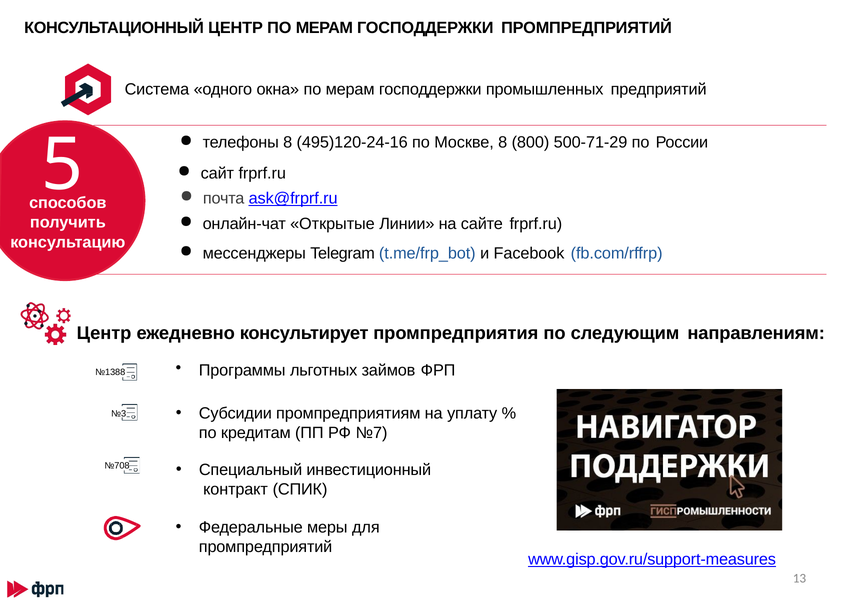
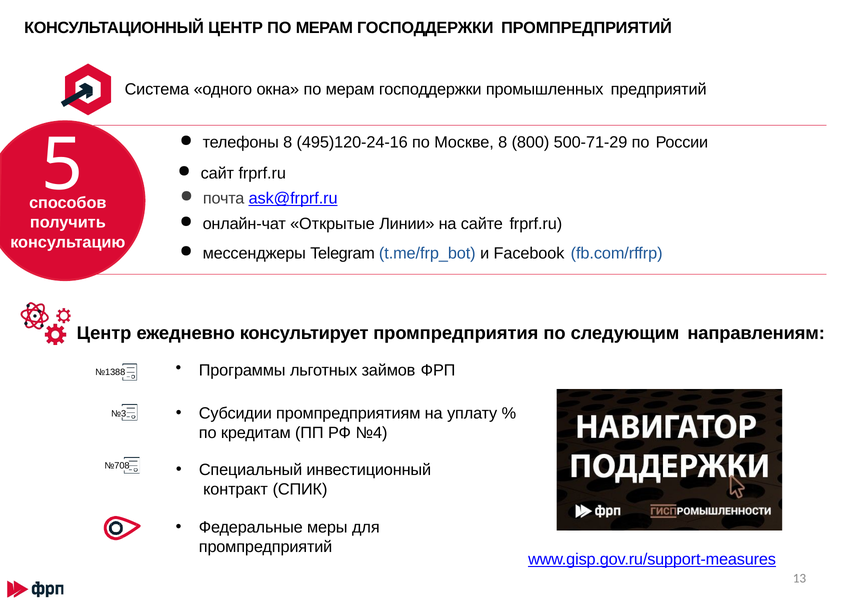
№7: №7 -> №4
